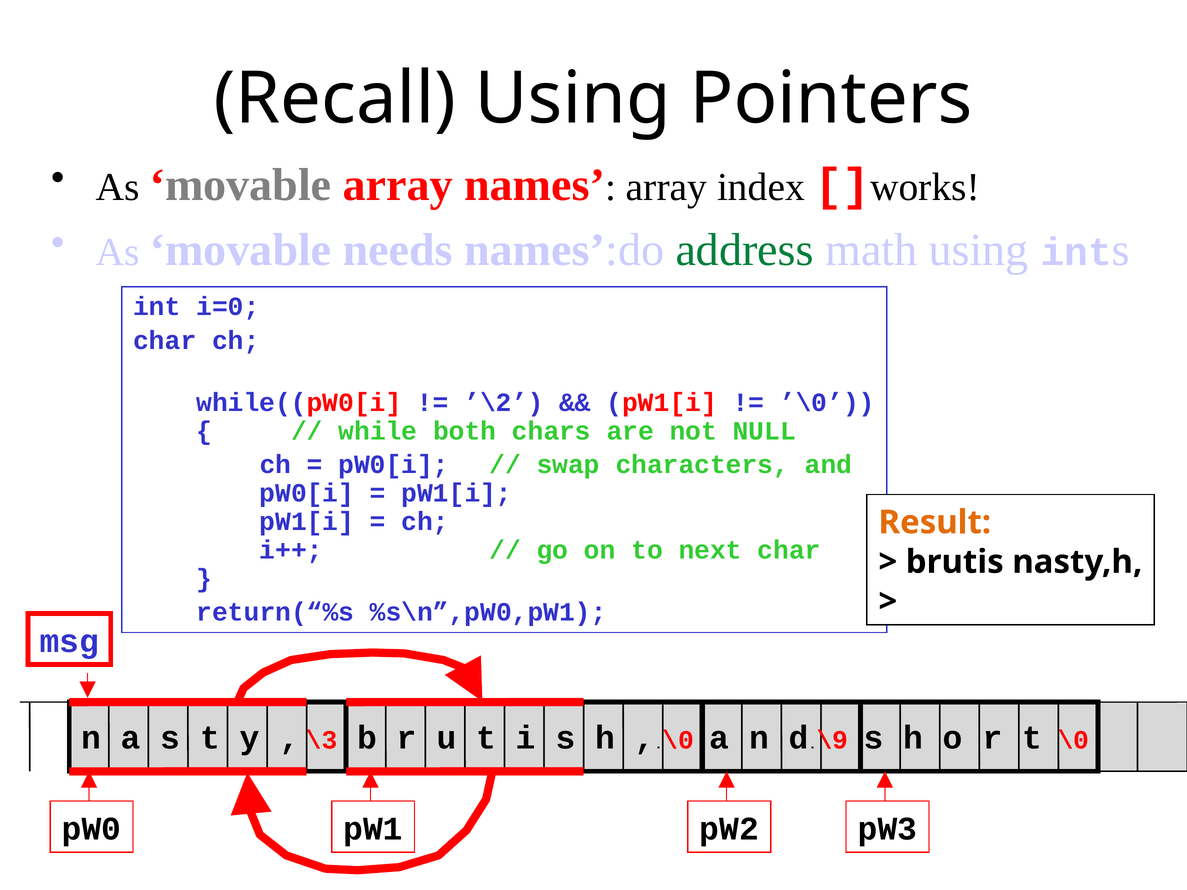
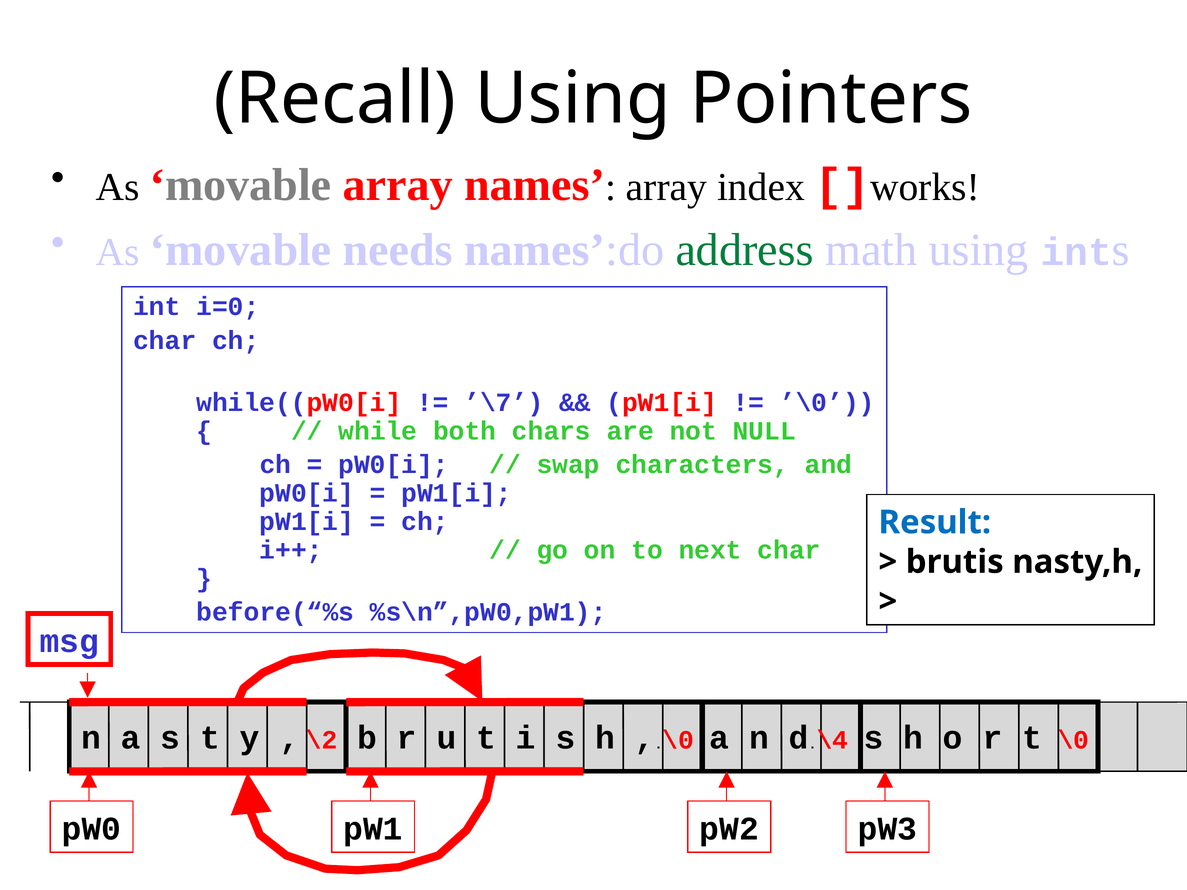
’\2: ’\2 -> ’\7
Result colour: orange -> blue
return(“%s: return(“%s -> before(“%s
\3: \3 -> \2
\9: \9 -> \4
